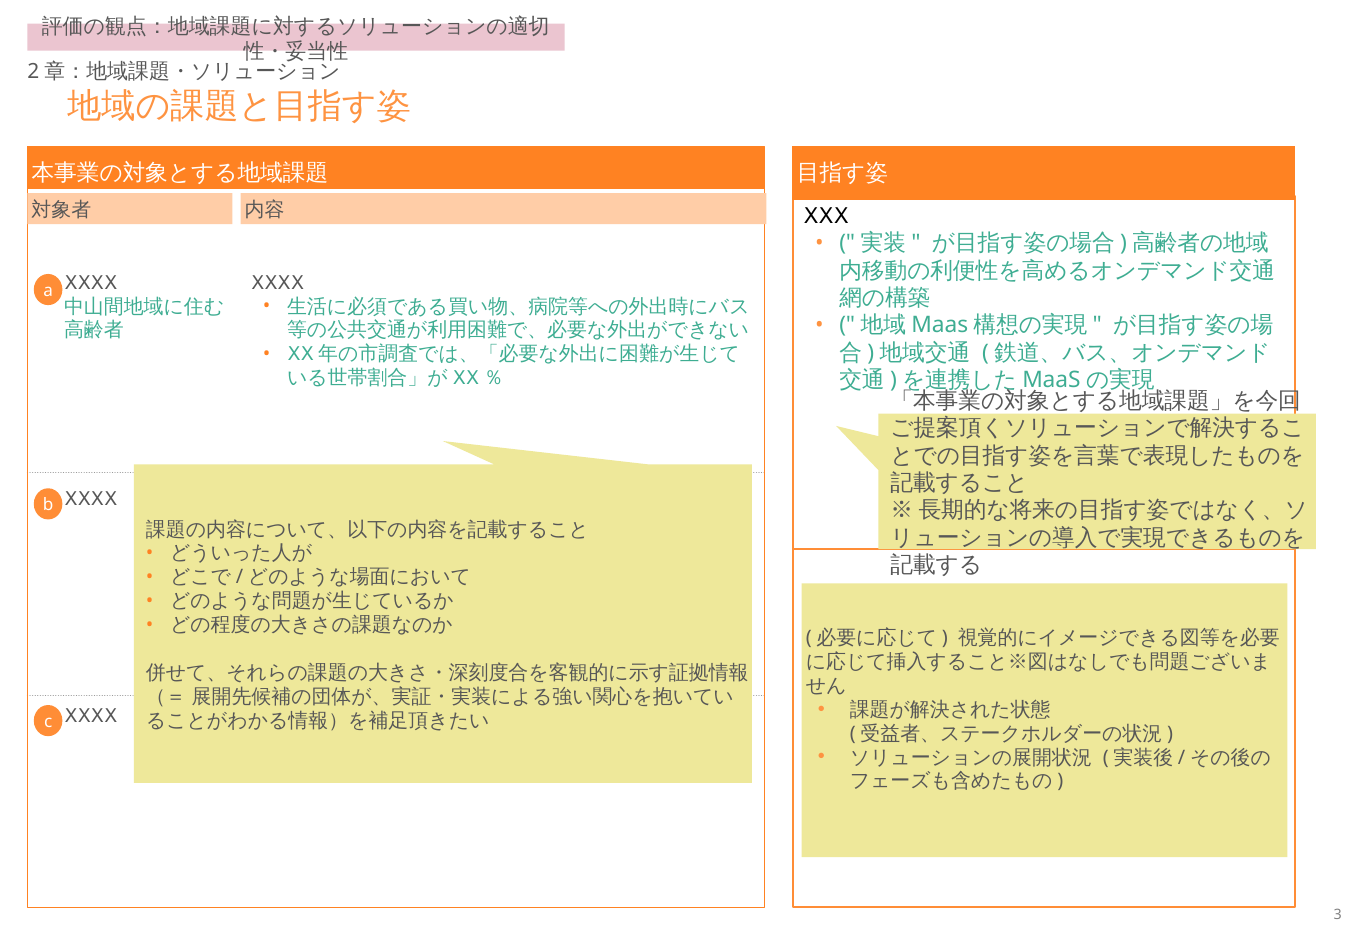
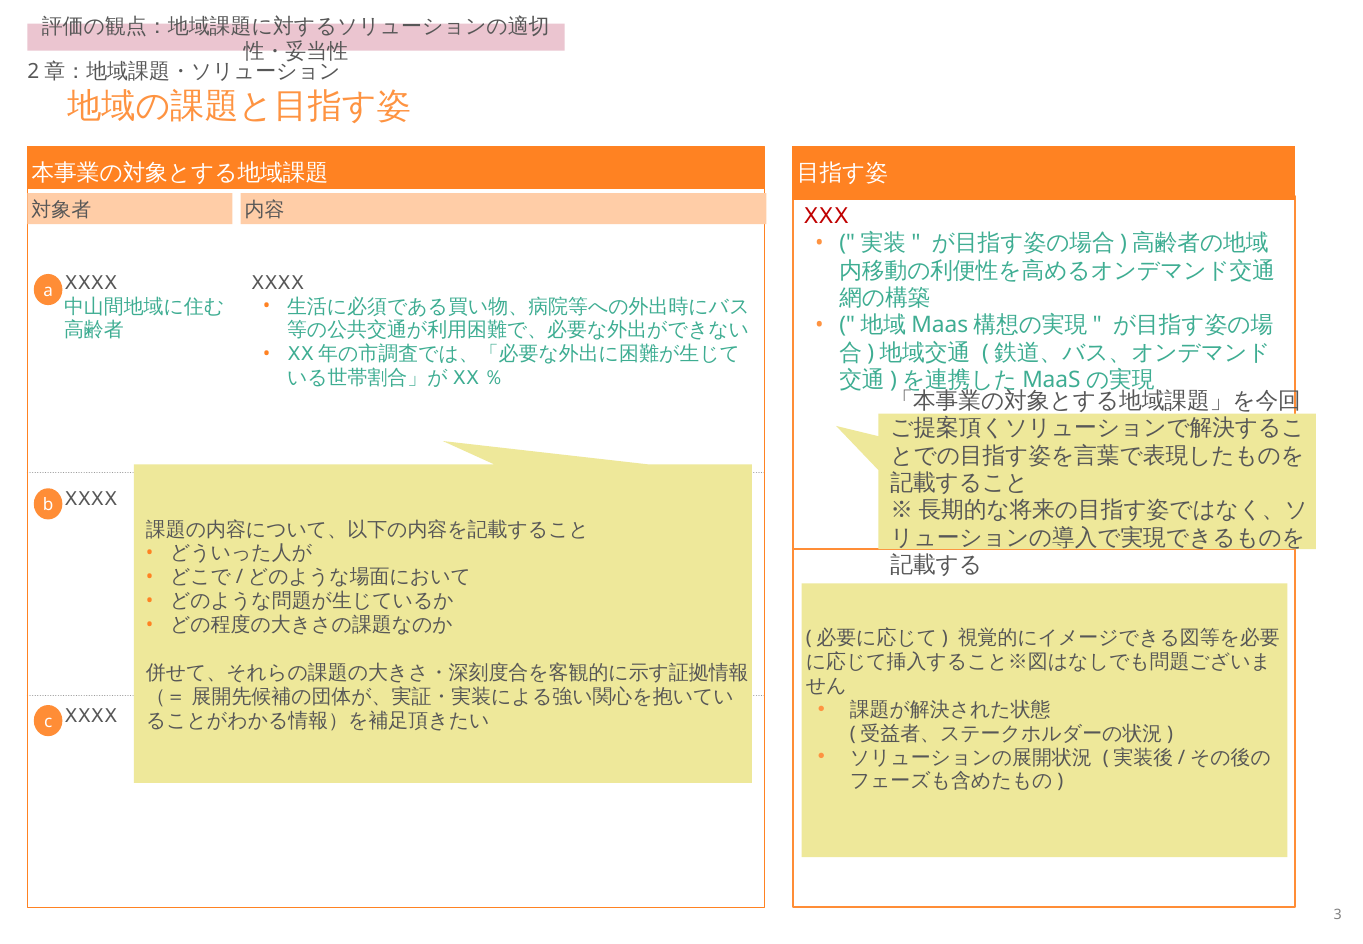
XXX colour: black -> red
